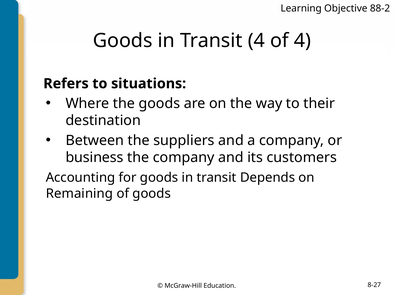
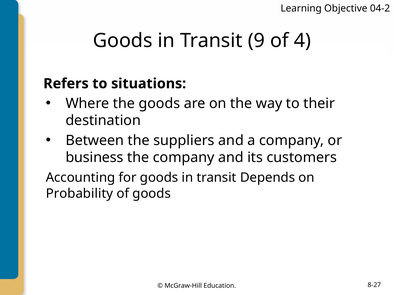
88-2: 88-2 -> 04-2
Transit 4: 4 -> 9
Remaining: Remaining -> Probability
